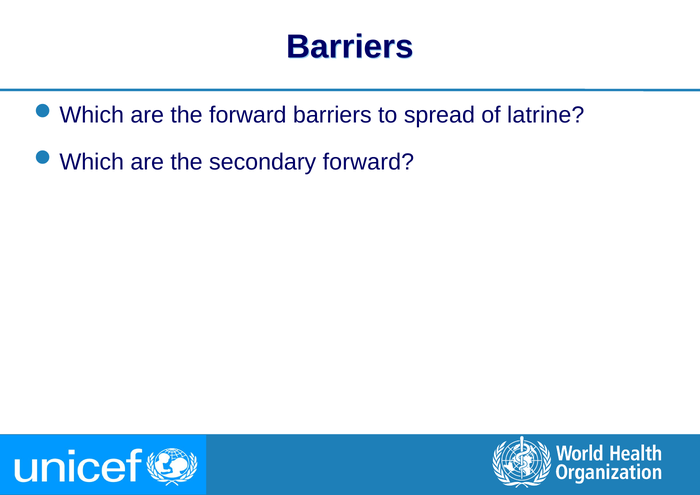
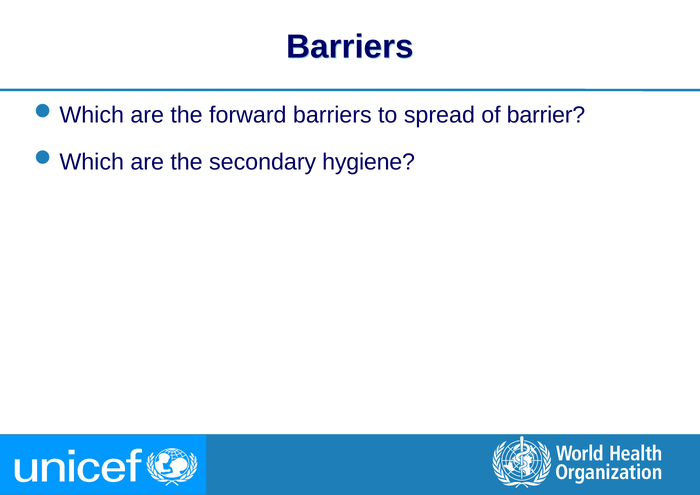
latrine: latrine -> barrier
secondary forward: forward -> hygiene
